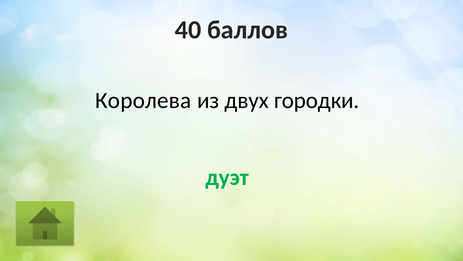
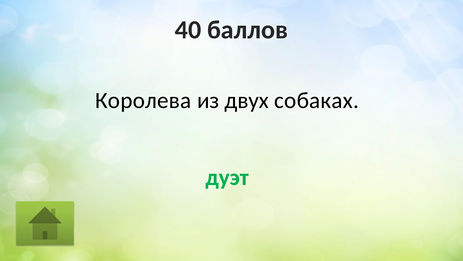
городки: городки -> собаках
